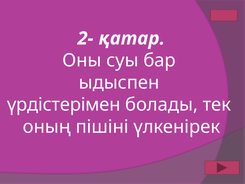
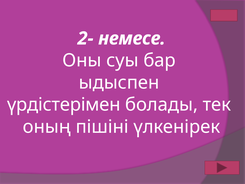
қатар: қатар -> немесе
